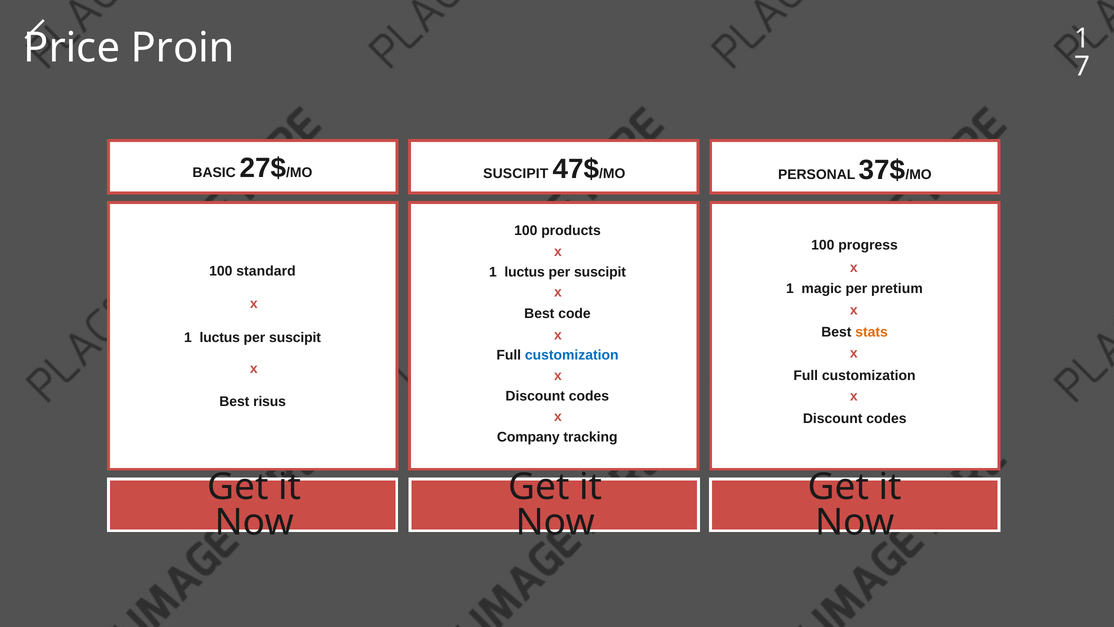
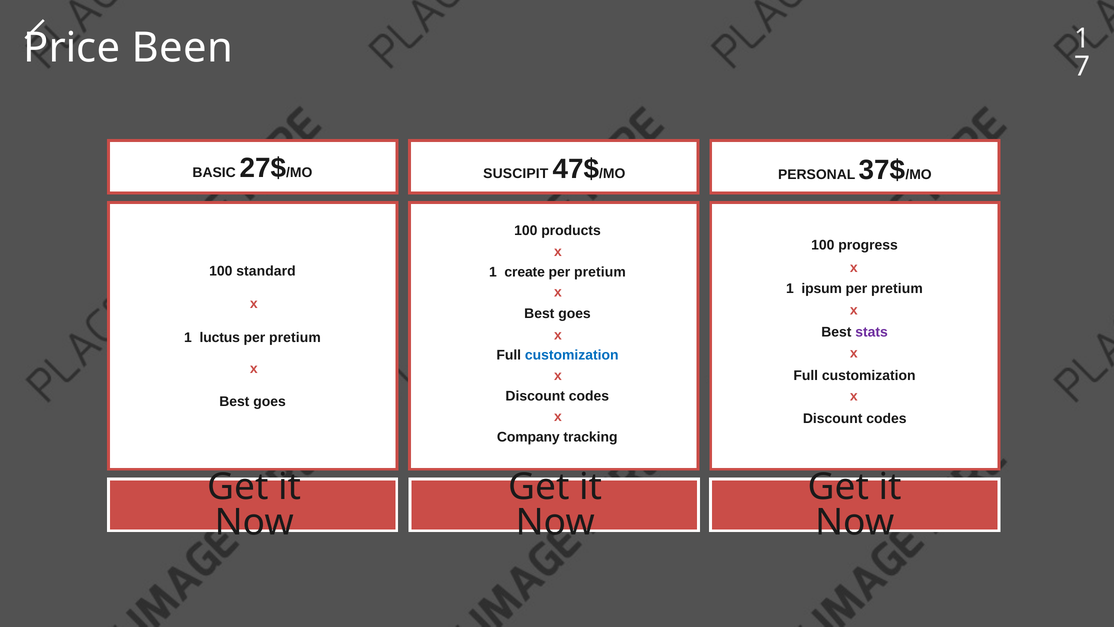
Proin: Proin -> Been
luctus at (525, 272): luctus -> create
suscipit at (600, 272): suscipit -> pretium
magic: magic -> ipsum
code at (575, 314): code -> goes
stats colour: orange -> purple
suscipit at (295, 338): suscipit -> pretium
risus at (270, 402): risus -> goes
